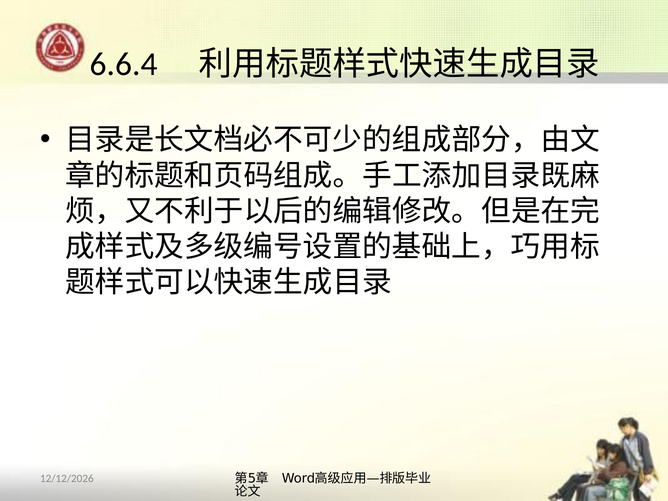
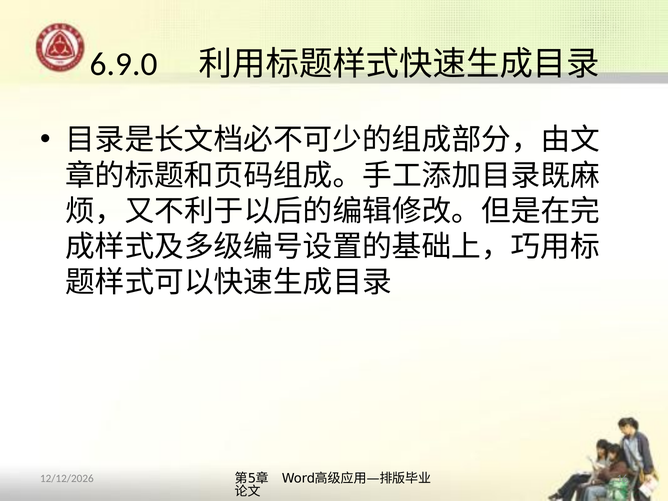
6.6.4: 6.6.4 -> 6.9.0
